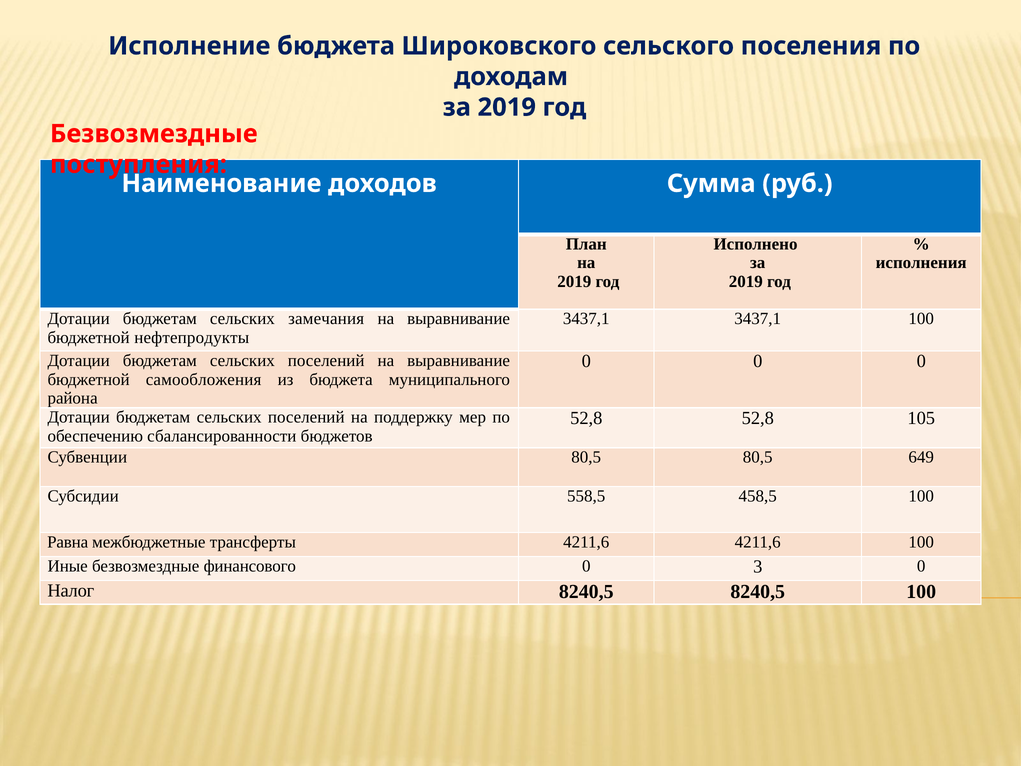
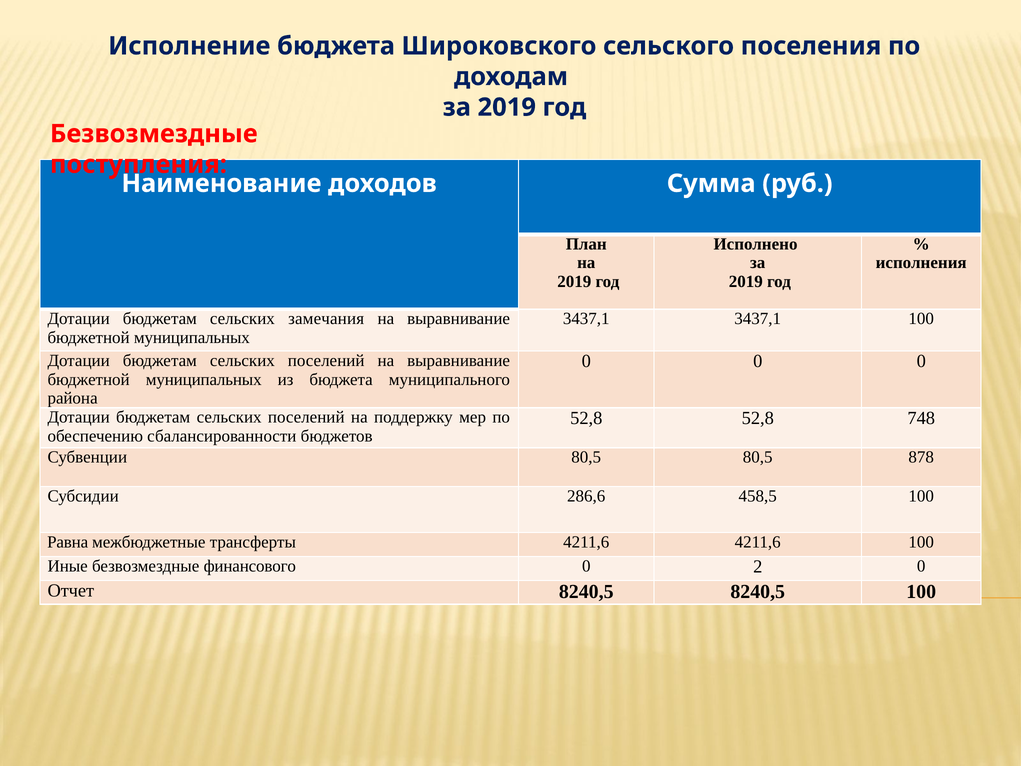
нефтепродукты at (192, 338): нефтепродукты -> муниципальных
самообложения at (204, 379): самообложения -> муниципальных
105: 105 -> 748
649: 649 -> 878
558,5: 558,5 -> 286,6
3: 3 -> 2
Налог: Налог -> Отчет
